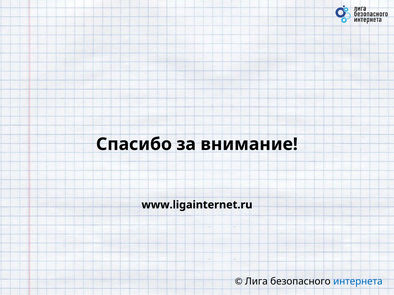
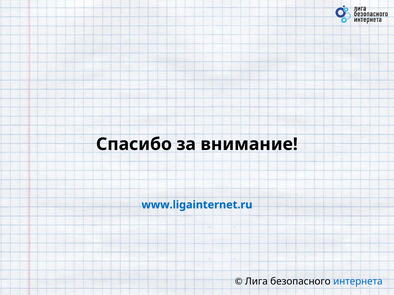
www.ligainternet.ru colour: black -> blue
